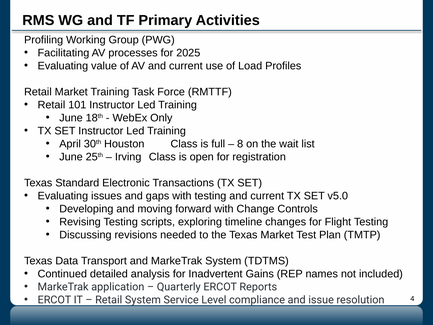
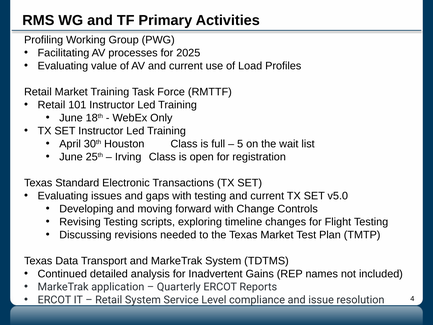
8: 8 -> 5
